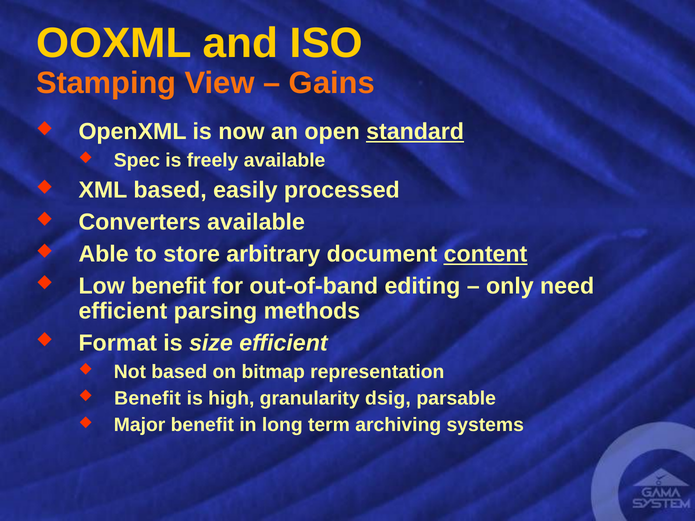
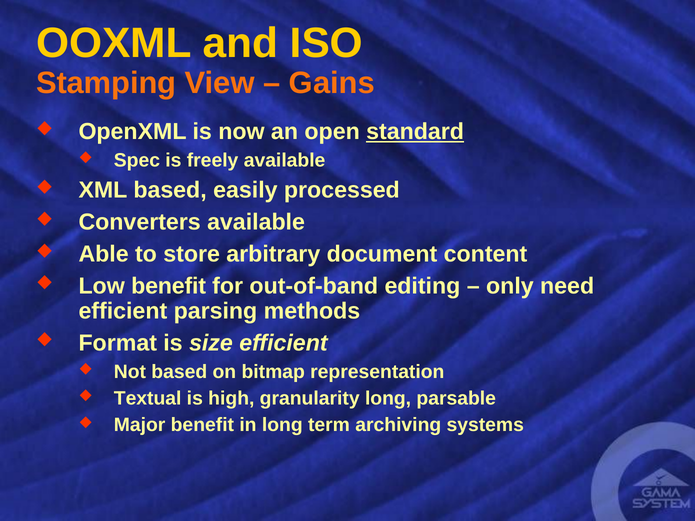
content underline: present -> none
Benefit at (148, 399): Benefit -> Textual
granularity dsig: dsig -> long
